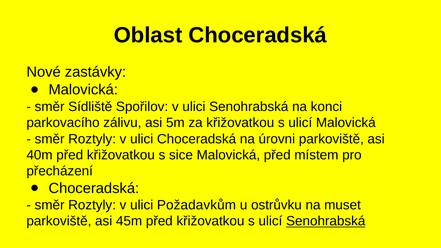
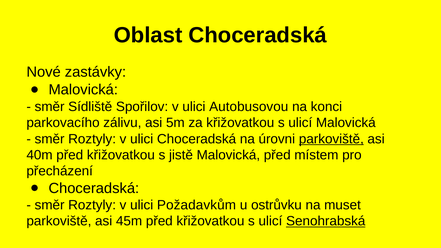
ulici Senohrabská: Senohrabská -> Autobusovou
parkoviště at (331, 139) underline: none -> present
sice: sice -> jistě
